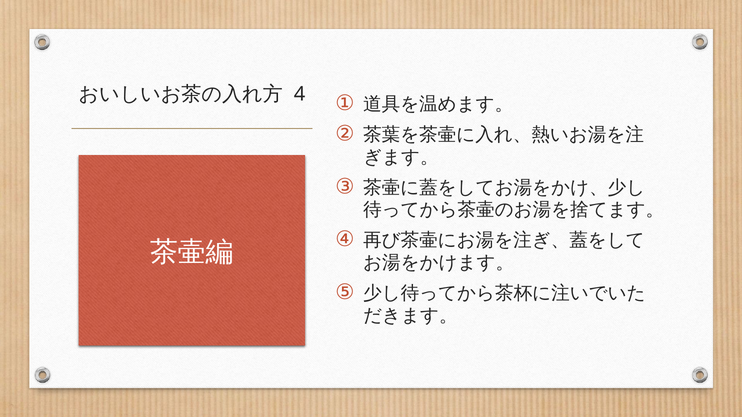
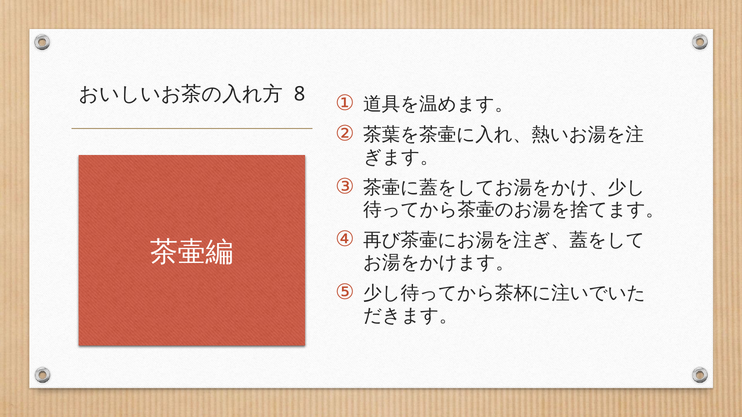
4: 4 -> 8
